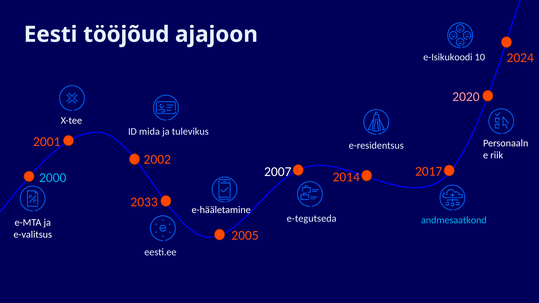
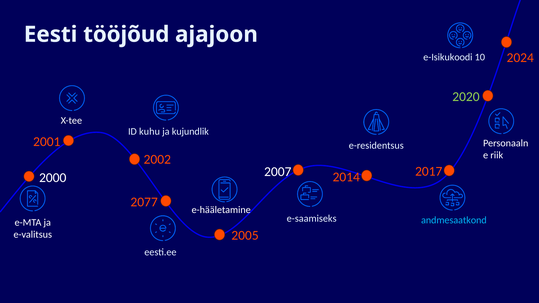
2020 colour: pink -> light green
mida: mida -> kuhu
tulevikus: tulevikus -> kujundlik
2000 colour: light blue -> white
2033: 2033 -> 2077
e-tegutseda: e-tegutseda -> e-saamiseks
